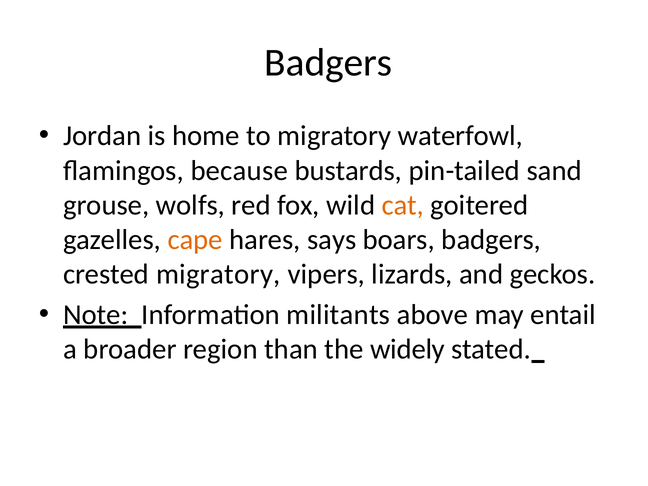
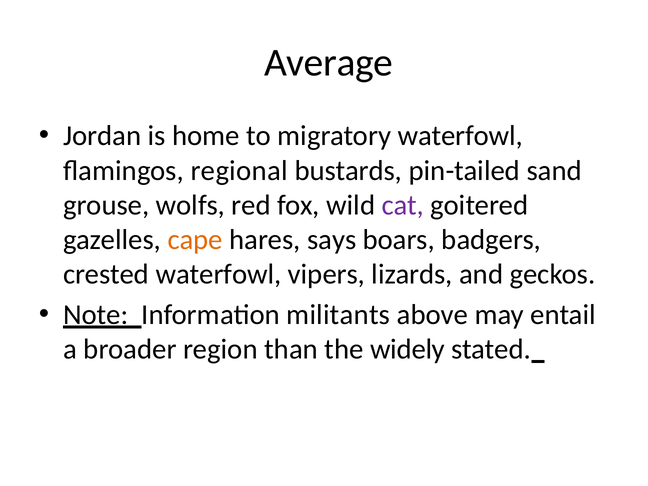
Badgers at (328, 63): Badgers -> Average
because: because -> regional
cat colour: orange -> purple
crested migratory: migratory -> waterfowl
